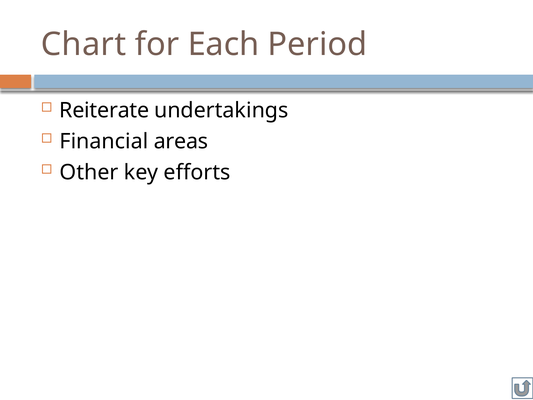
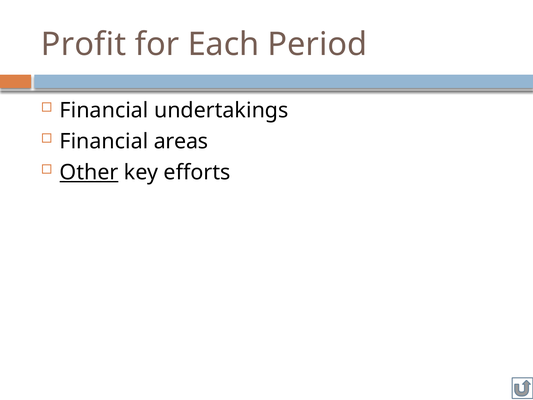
Chart: Chart -> Profit
Reiterate at (104, 110): Reiterate -> Financial
Other underline: none -> present
